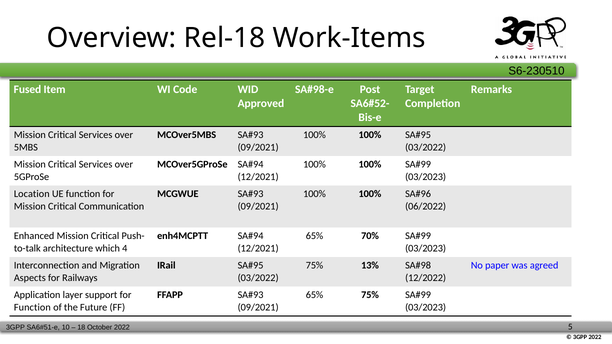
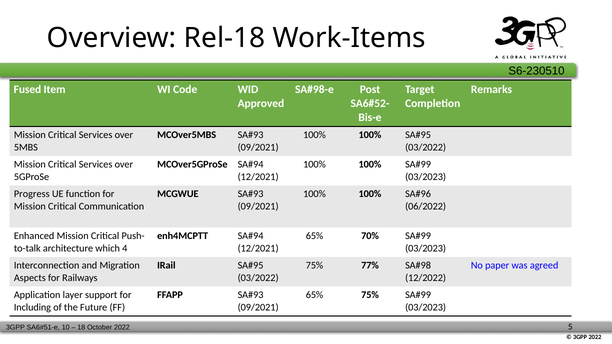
Location: Location -> Progress
13%: 13% -> 77%
Function at (32, 308): Function -> Including
